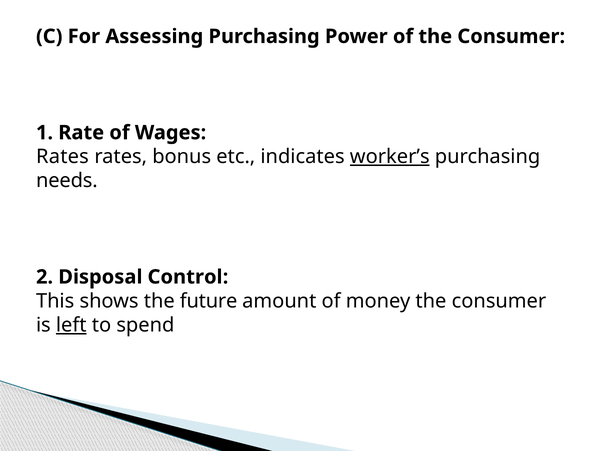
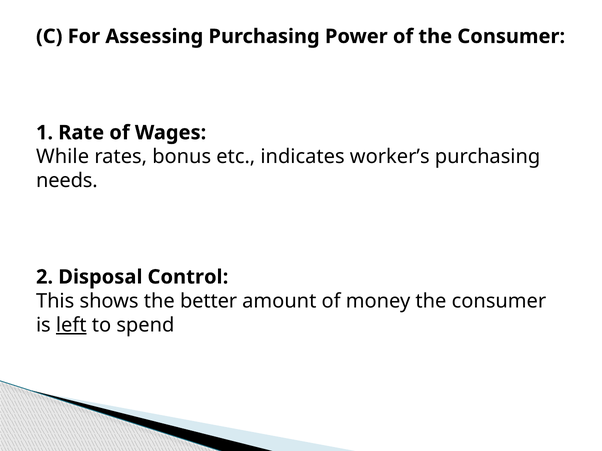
Rates at (62, 157): Rates -> While
worker’s underline: present -> none
future: future -> better
